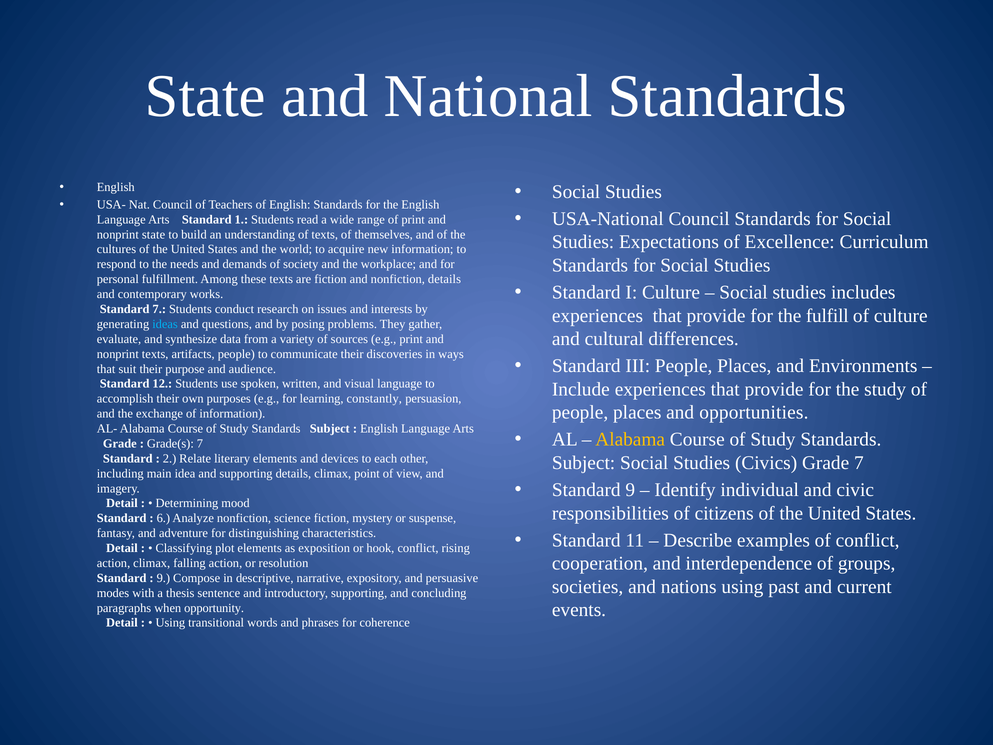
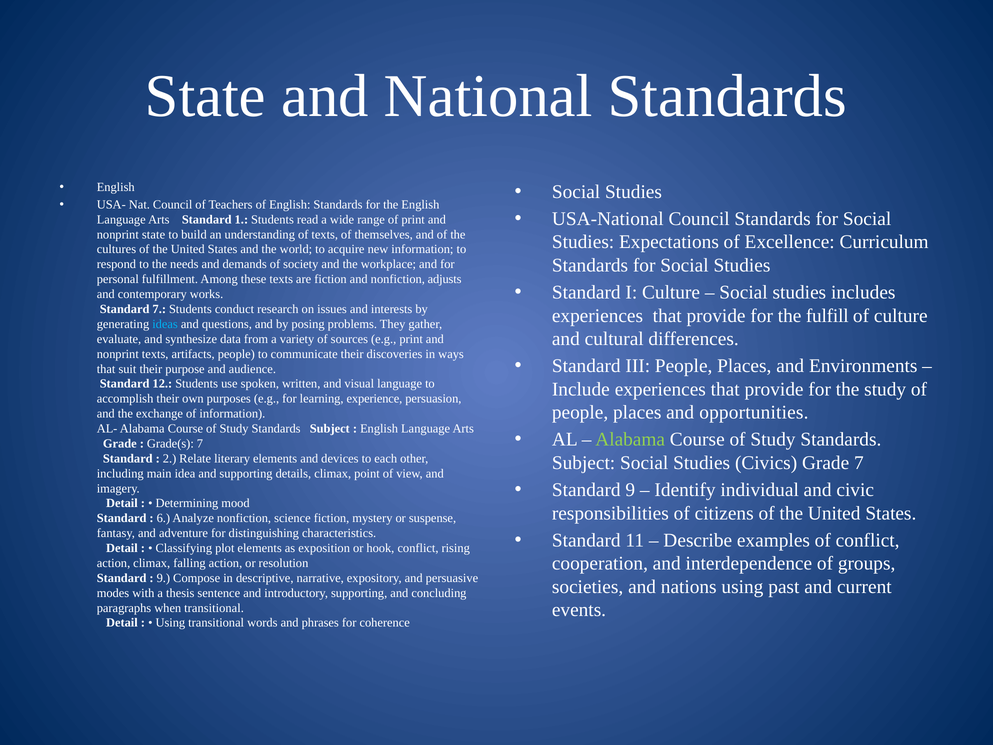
nonfiction details: details -> adjusts
constantly: constantly -> experience
Alabama at (630, 439) colour: yellow -> light green
when opportunity: opportunity -> transitional
